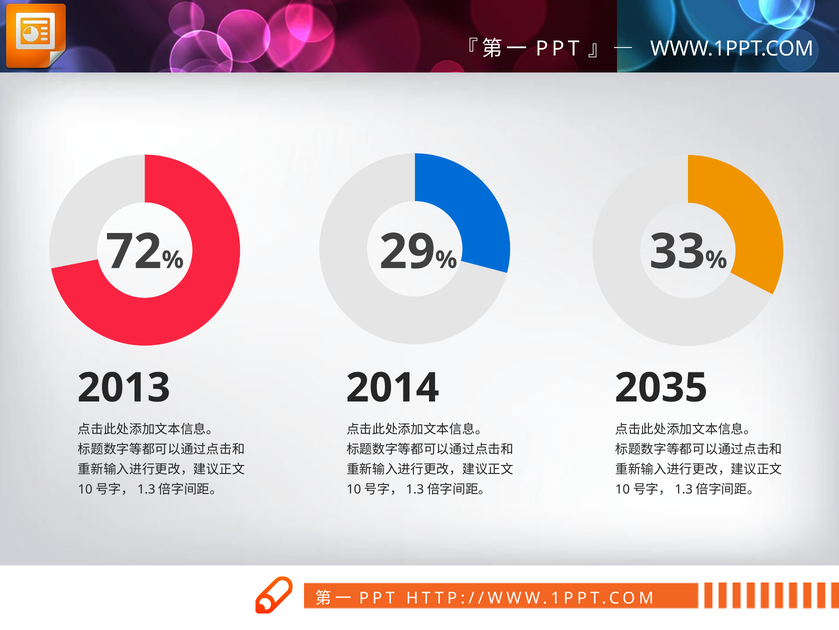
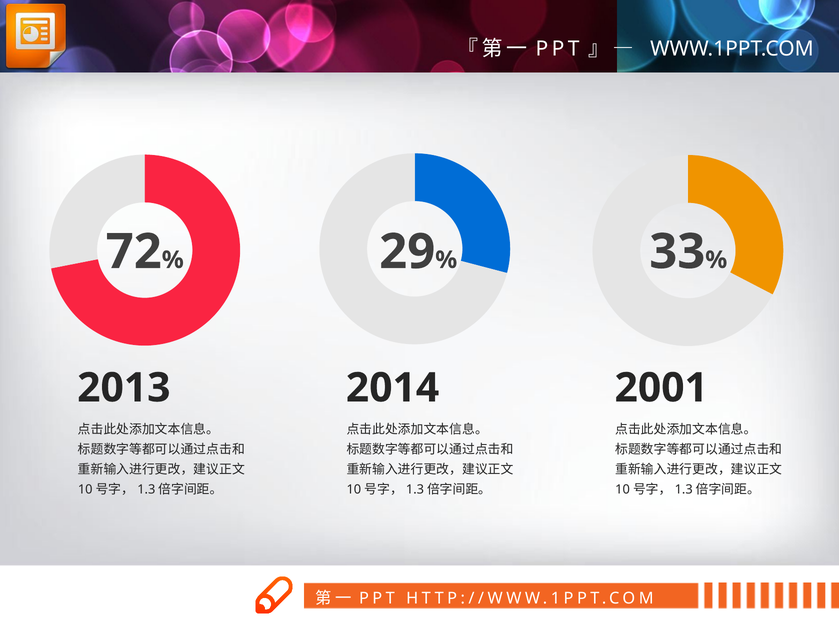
2035: 2035 -> 2001
